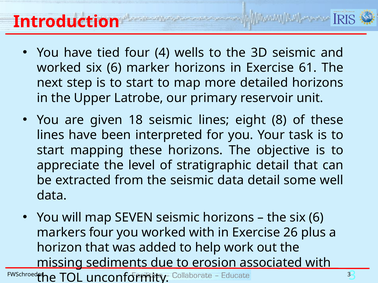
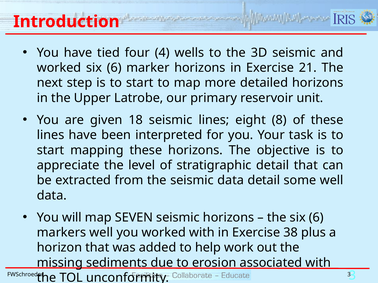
61: 61 -> 21
markers four: four -> well
26: 26 -> 38
